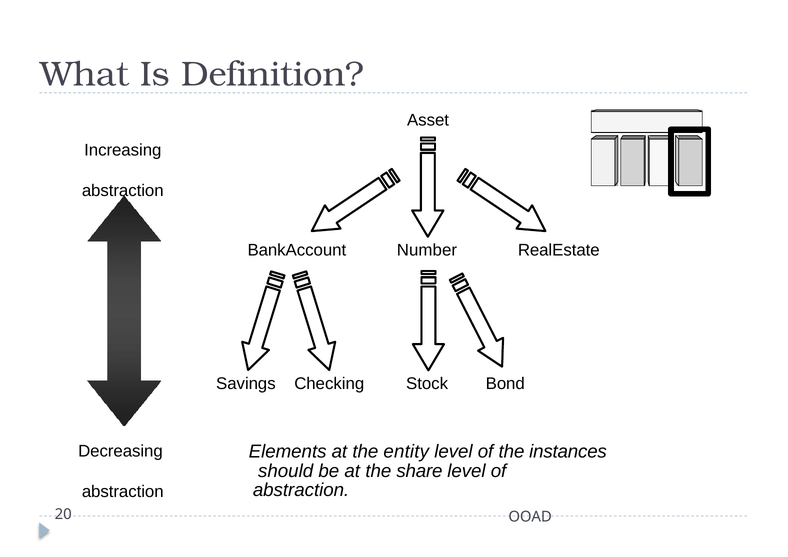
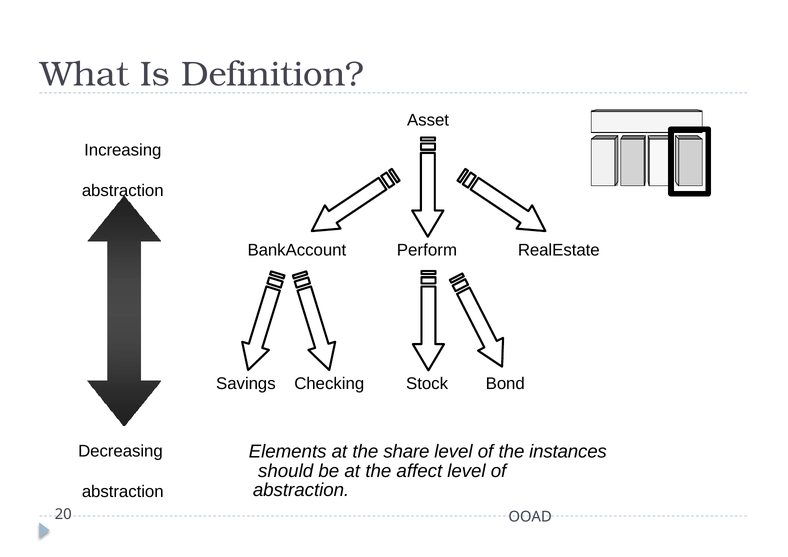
Number: Number -> Perform
entity: entity -> share
share: share -> affect
